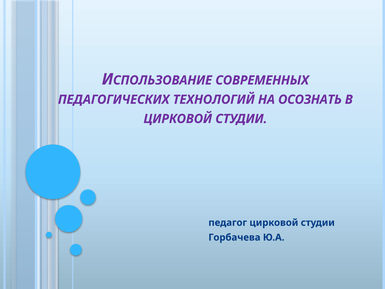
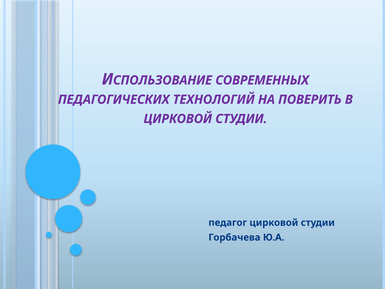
ОСОЗНАТЬ: ОСОЗНАТЬ -> ПОВЕРИТЬ
